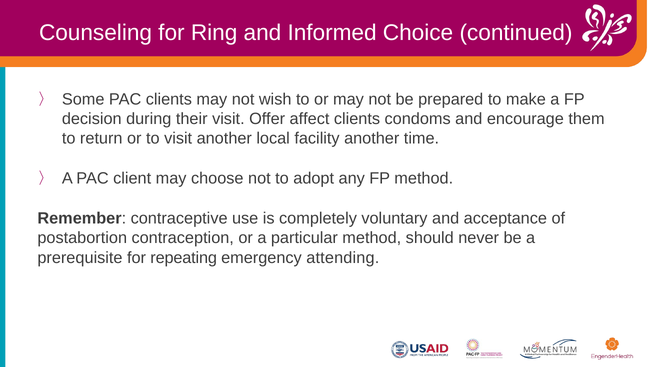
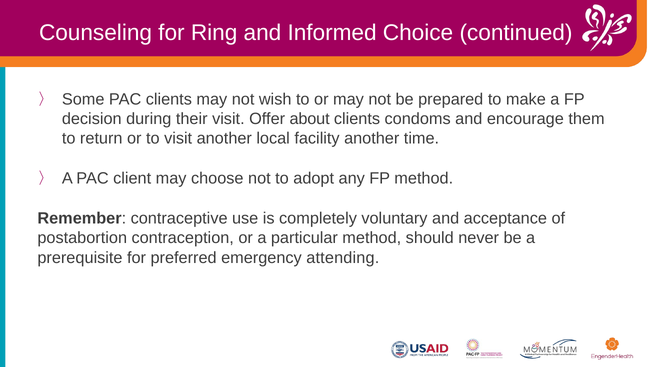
affect: affect -> about
repeating: repeating -> preferred
